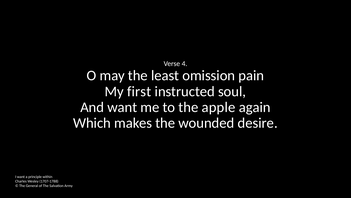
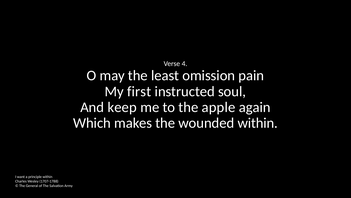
And want: want -> keep
wounded desire: desire -> within
